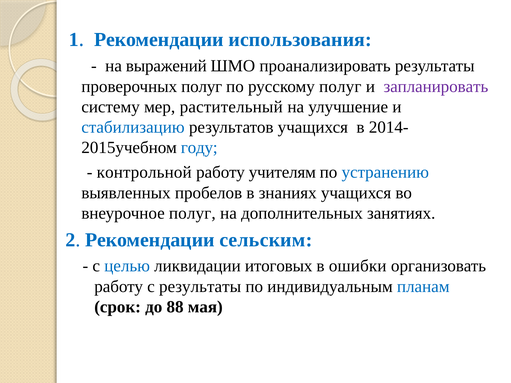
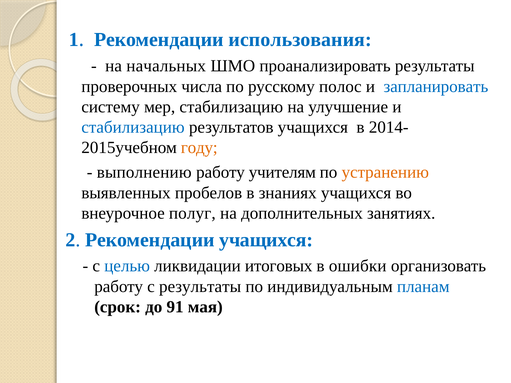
выражений: выражений -> начальных
проверочных полуг: полуг -> числа
русскому полуг: полуг -> полос
запланировать colour: purple -> blue
мер растительный: растительный -> стабилизацию
году colour: blue -> orange
контрольной: контрольной -> выполнению
устранению colour: blue -> orange
Рекомендации сельским: сельским -> учащихся
88: 88 -> 91
